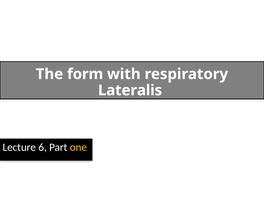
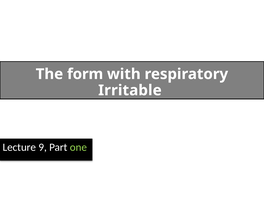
Lateralis: Lateralis -> Irritable
6: 6 -> 9
one colour: yellow -> light green
